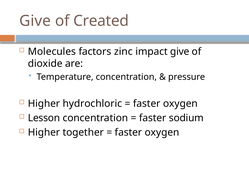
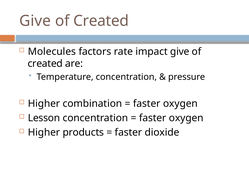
zinc: zinc -> rate
dioxide at (45, 64): dioxide -> created
hydrochloric: hydrochloric -> combination
sodium at (186, 118): sodium -> oxygen
together: together -> products
oxygen at (162, 132): oxygen -> dioxide
